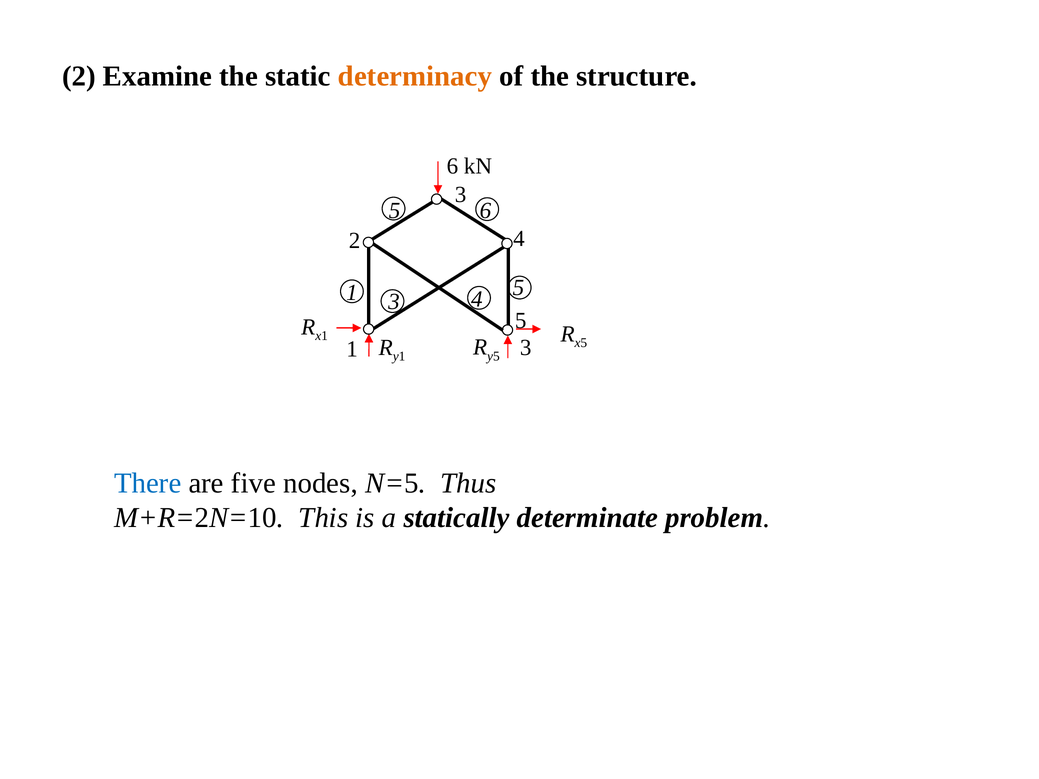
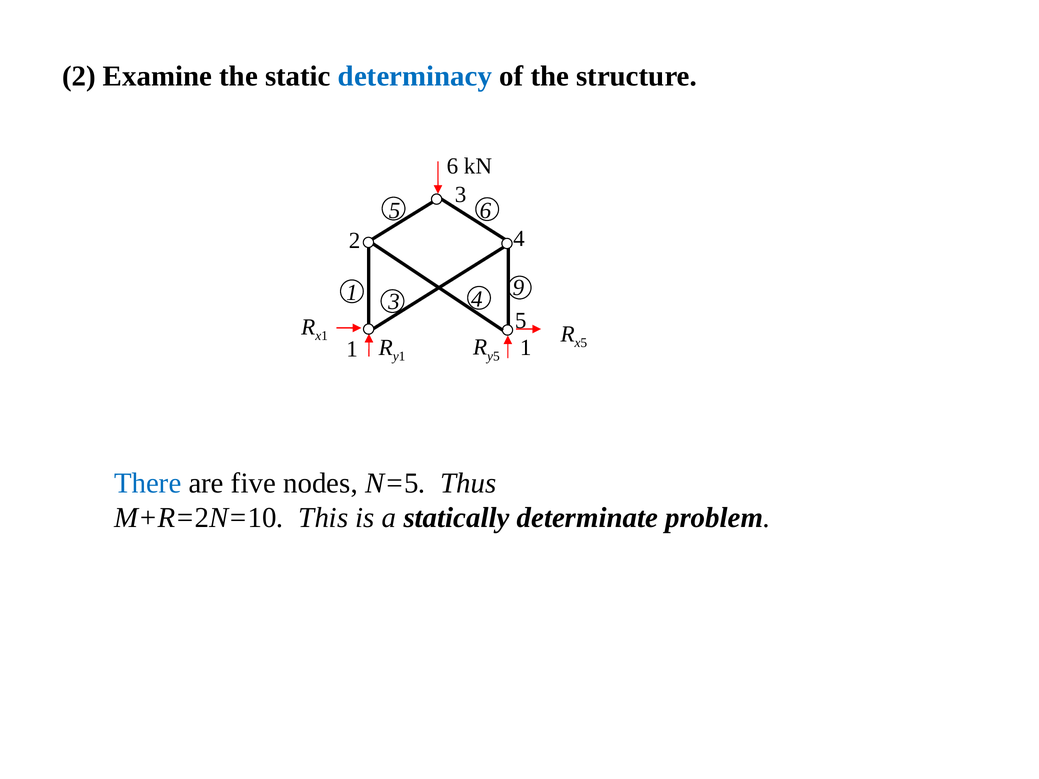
determinacy colour: orange -> blue
1 5: 5 -> 9
1 3: 3 -> 1
